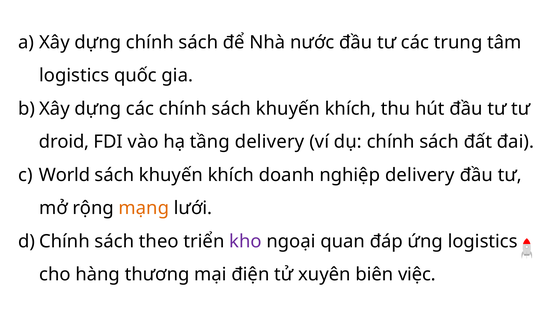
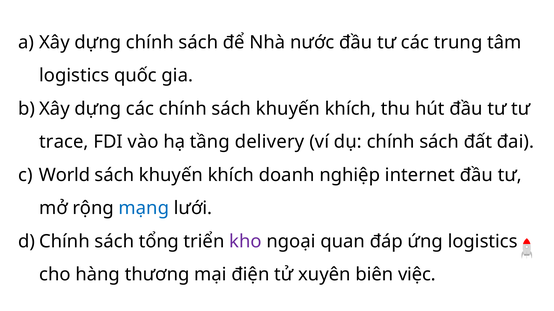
droid: droid -> trace
nghiệp delivery: delivery -> internet
mạng colour: orange -> blue
theo: theo -> tổng
